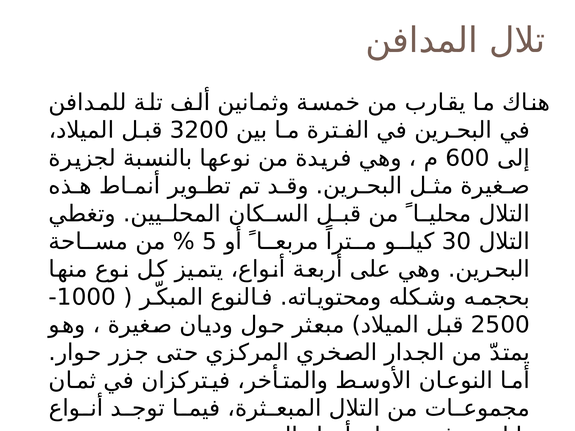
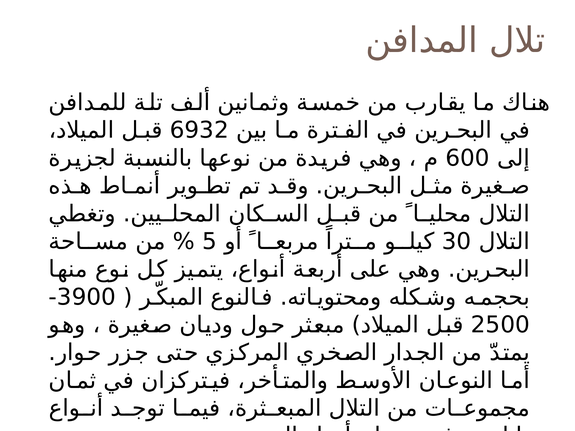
3200: 3200 -> 6932
1000: 1000 -> 3900
